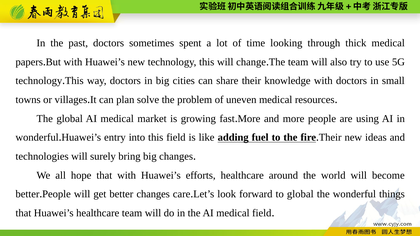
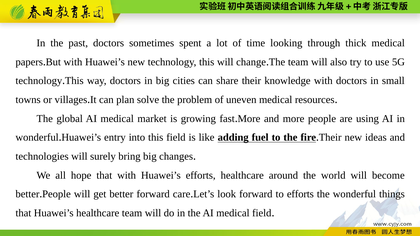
better changes: changes -> forward
to global: global -> efforts
